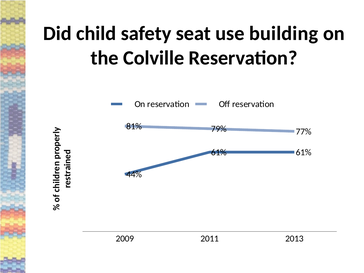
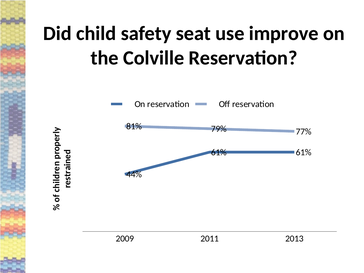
building: building -> improve
